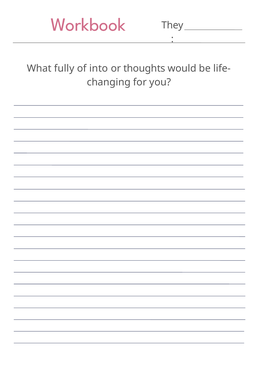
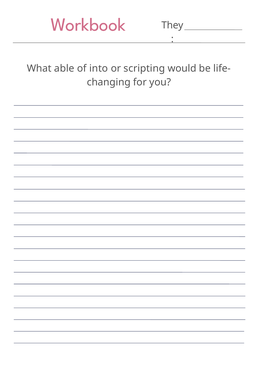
fully: fully -> able
thoughts: thoughts -> scripting
